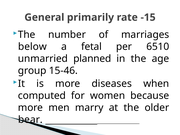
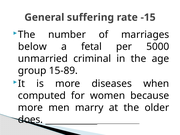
primarily: primarily -> suffering
6510: 6510 -> 5000
planned: planned -> criminal
15-46: 15-46 -> 15-89
bear: bear -> does
